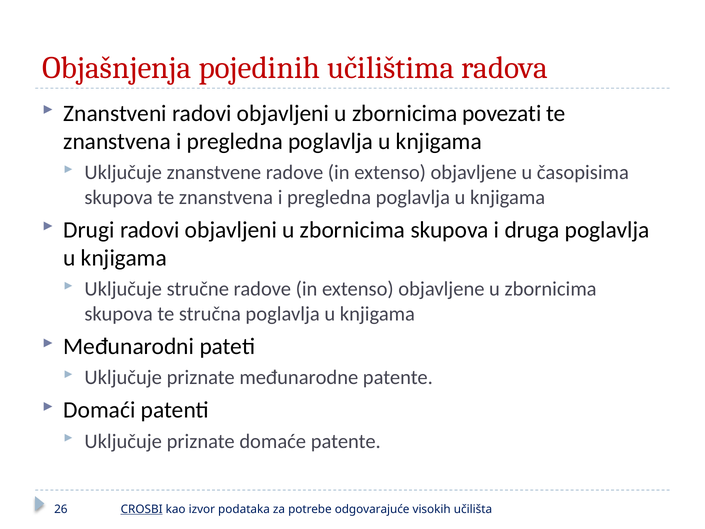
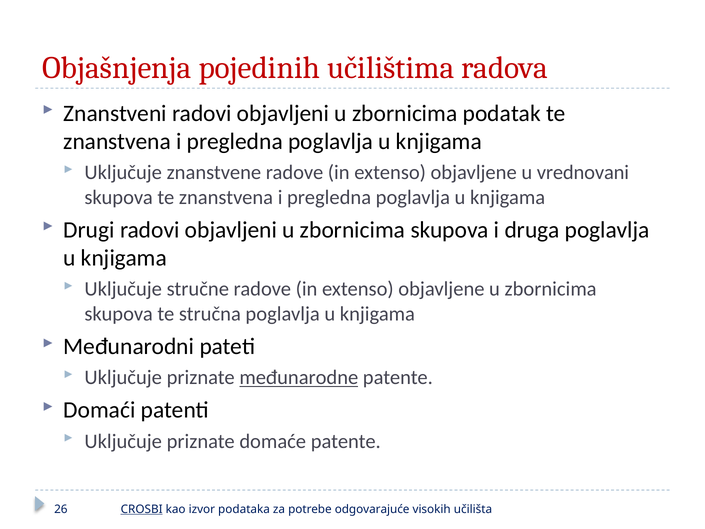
povezati: povezati -> podatak
časopisima: časopisima -> vrednovani
međunarodne underline: none -> present
